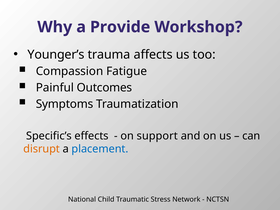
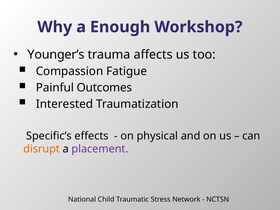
Provide: Provide -> Enough
Symptoms: Symptoms -> Interested
support: support -> physical
placement colour: blue -> purple
